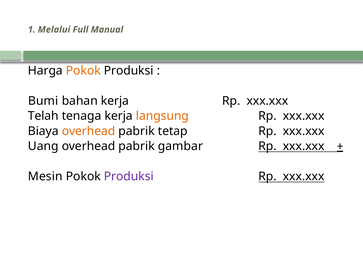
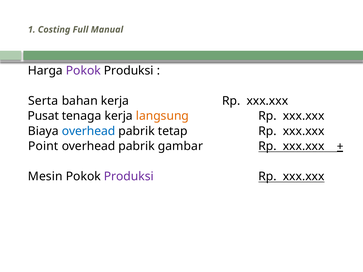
Melalui: Melalui -> Costing
Pokok at (83, 71) colour: orange -> purple
Bumi: Bumi -> Serta
Telah: Telah -> Pusat
overhead at (89, 131) colour: orange -> blue
Uang: Uang -> Point
